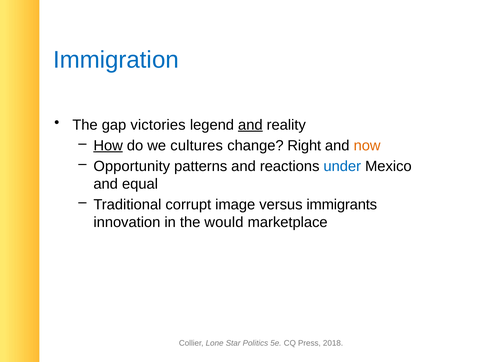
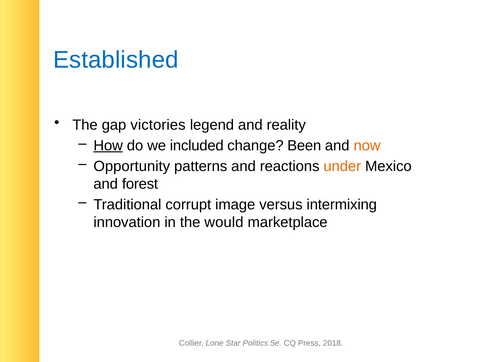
Immigration: Immigration -> Established
and at (250, 125) underline: present -> none
cultures: cultures -> included
Right: Right -> Been
under colour: blue -> orange
equal: equal -> forest
immigrants: immigrants -> intermixing
